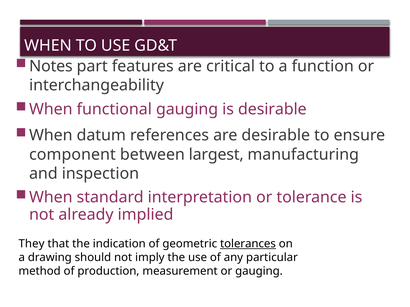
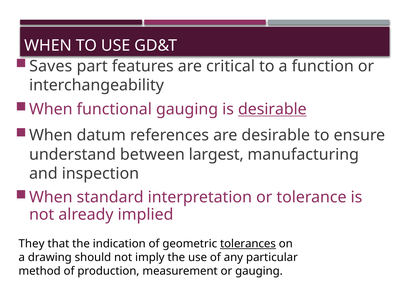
Notes: Notes -> Saves
desirable at (272, 109) underline: none -> present
component: component -> understand
